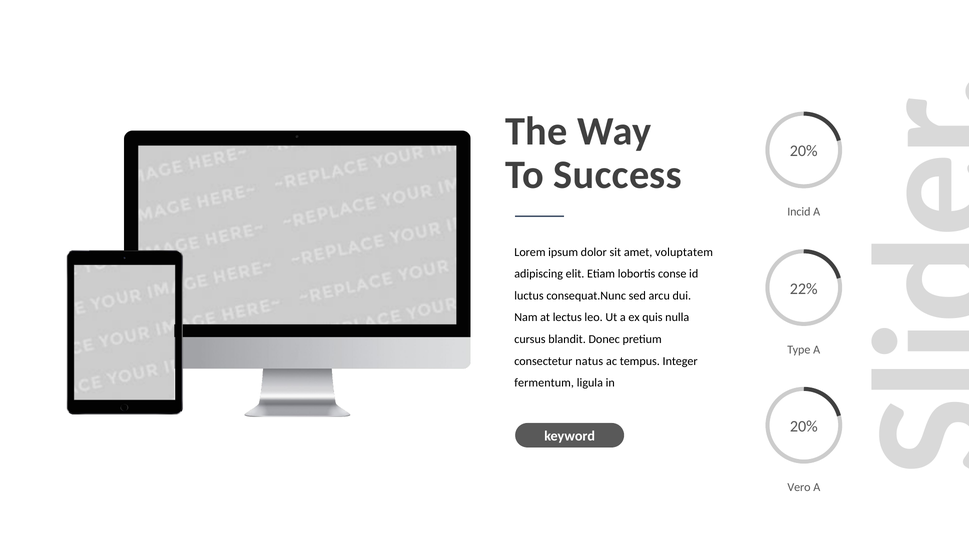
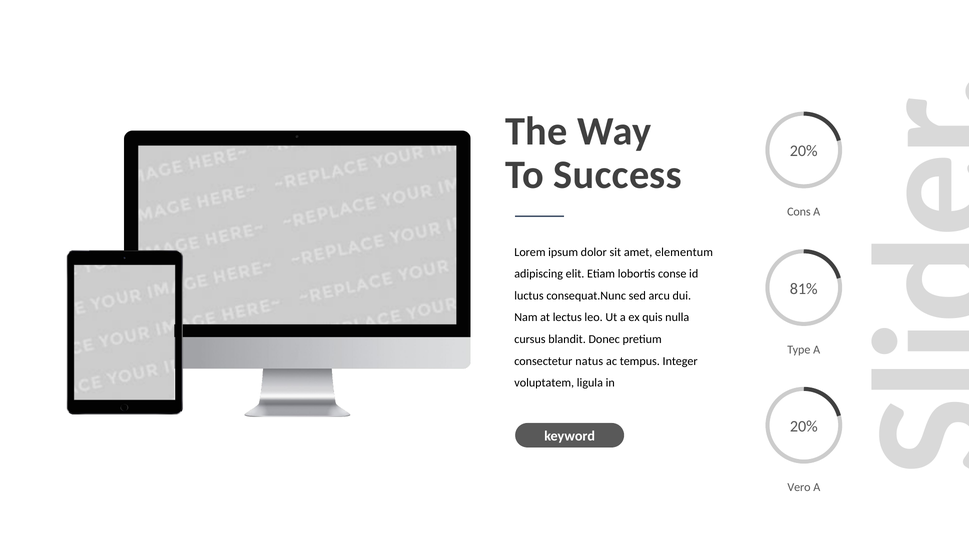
Incid: Incid -> Cons
voluptatem: voluptatem -> elementum
22%: 22% -> 81%
fermentum: fermentum -> voluptatem
